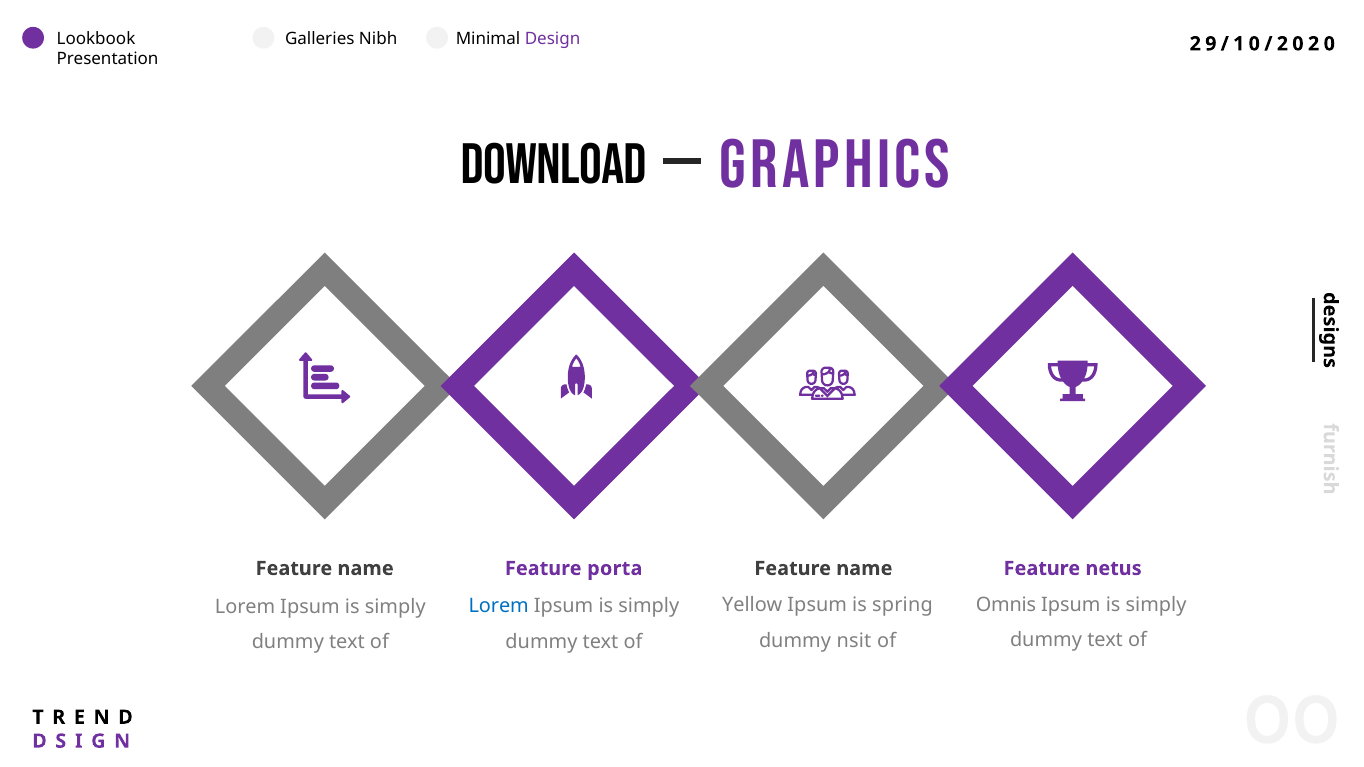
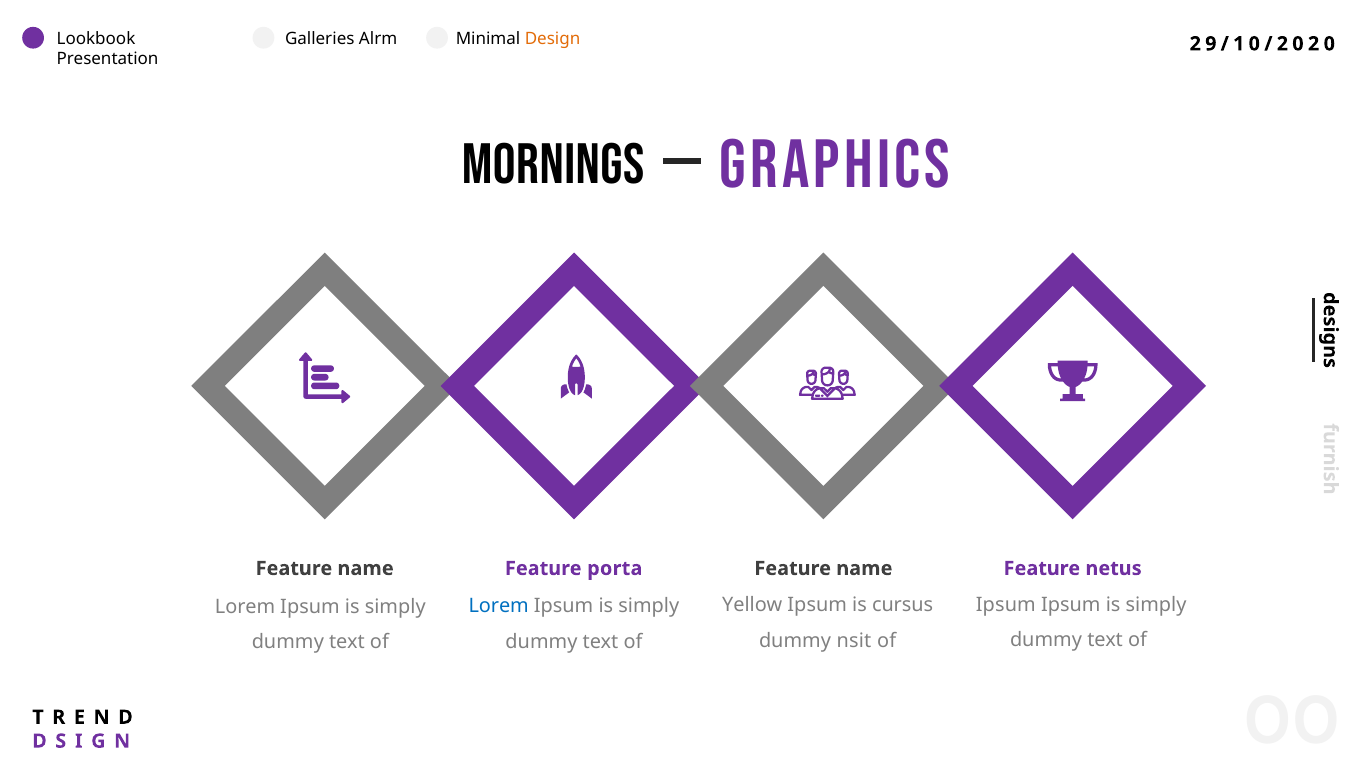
Nibh: Nibh -> Alrm
Design colour: purple -> orange
DOWNLOAD: DOWNLOAD -> MORNINGS
Omnis at (1006, 605): Omnis -> Ipsum
spring: spring -> cursus
